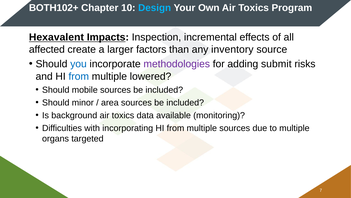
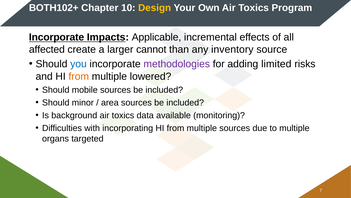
Design colour: light blue -> yellow
Hexavalent at (56, 37): Hexavalent -> Incorporate
Inspection: Inspection -> Applicable
factors: factors -> cannot
submit: submit -> limited
from at (79, 76) colour: blue -> orange
